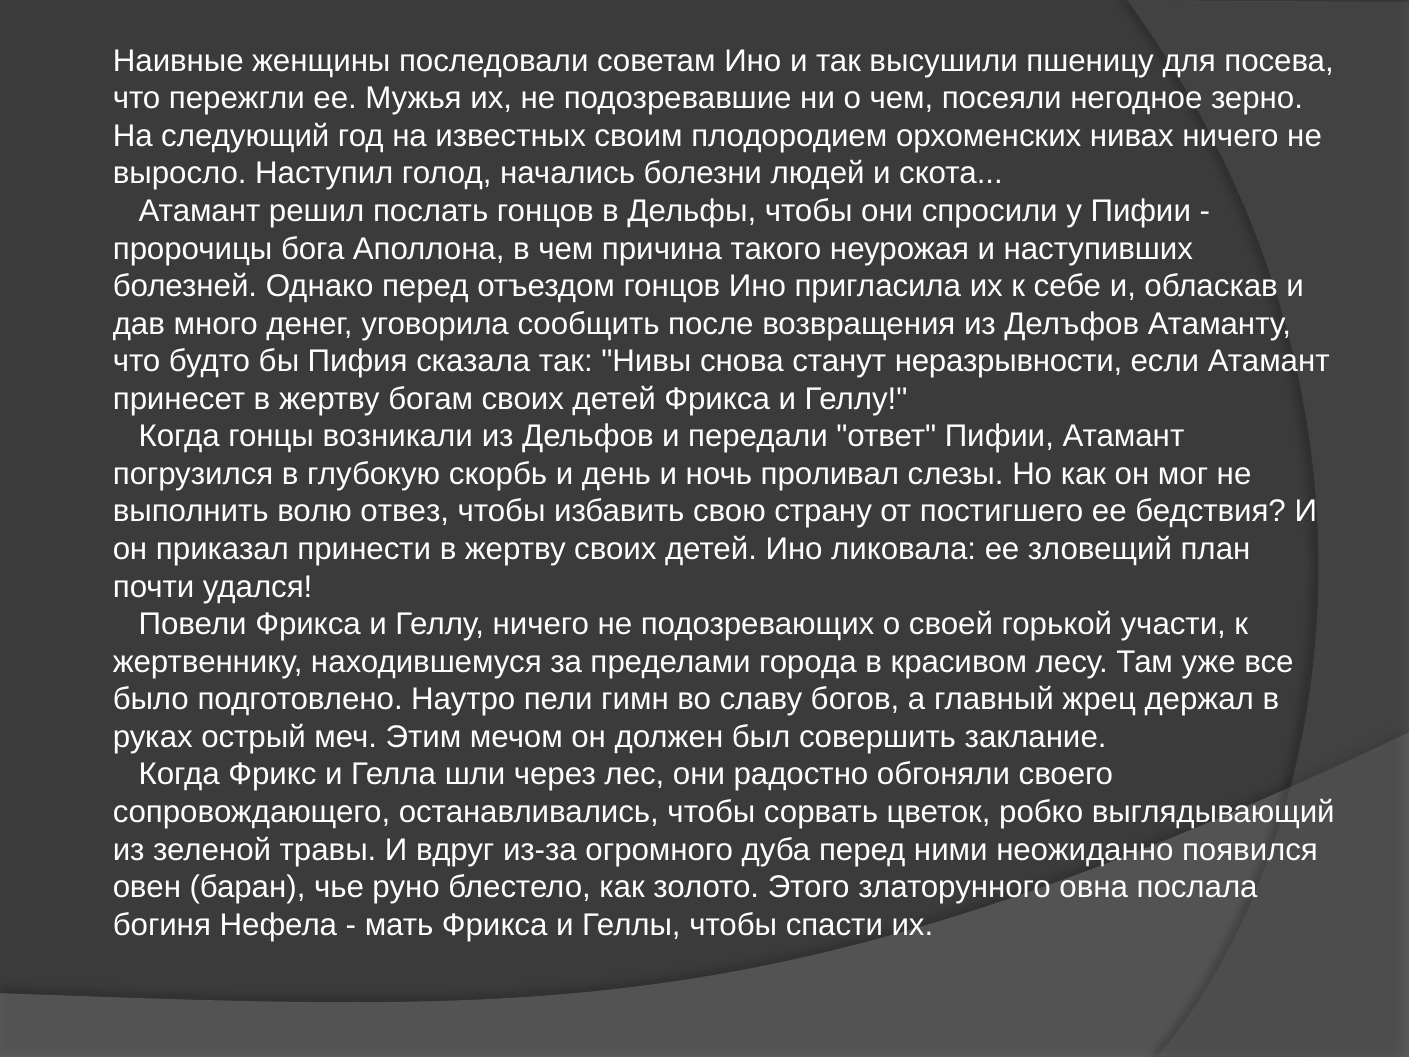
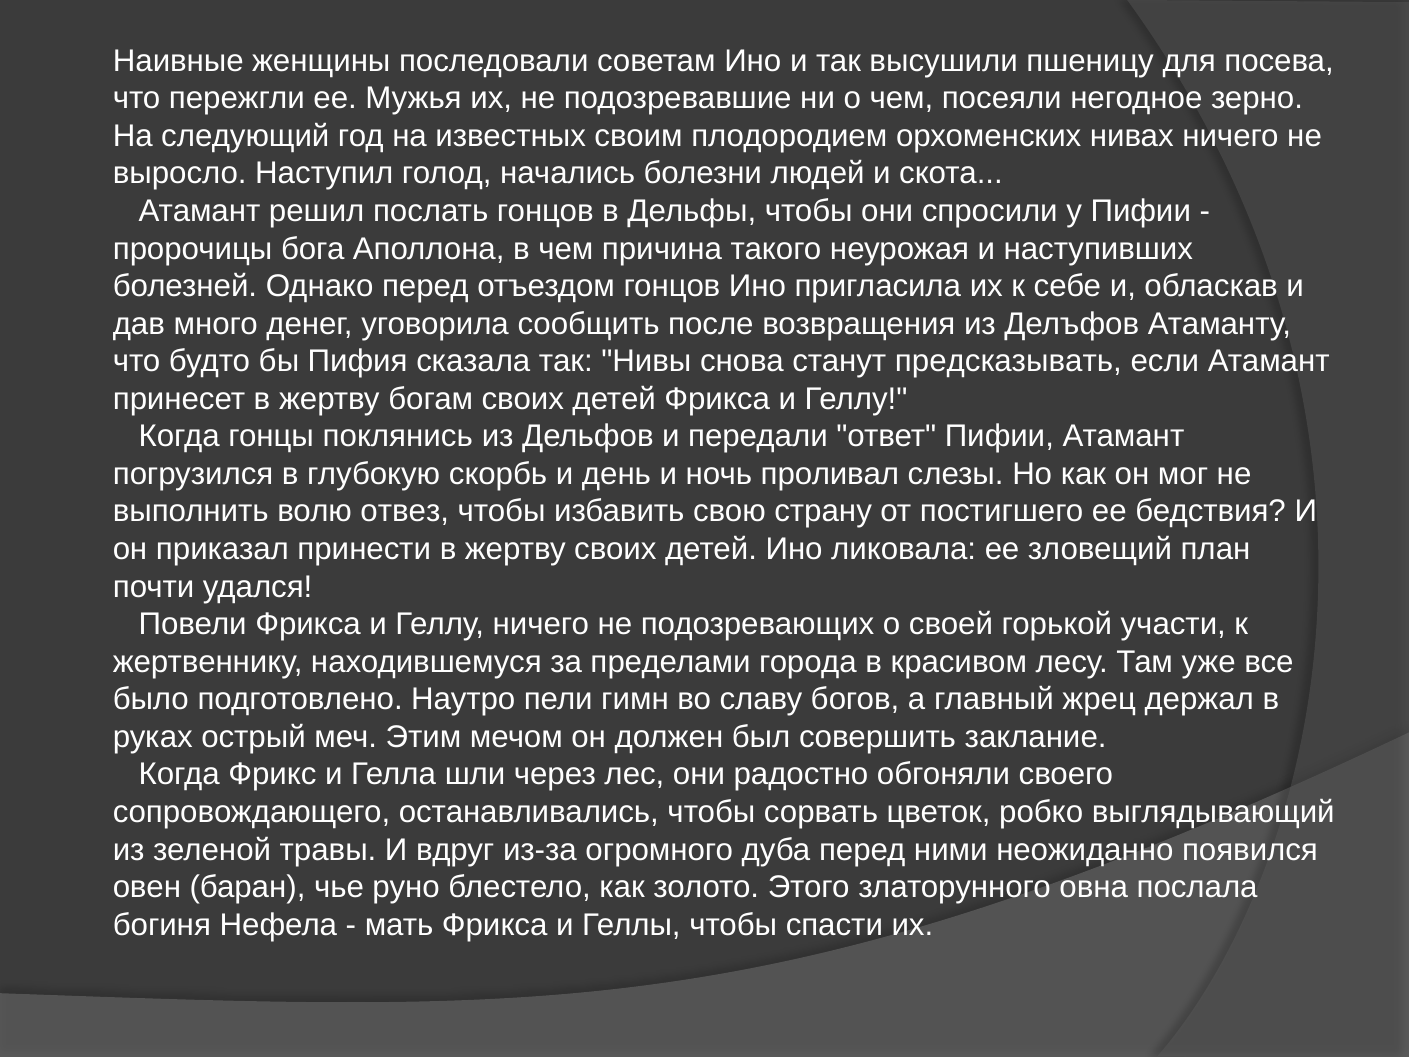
неразрывности: неразрывности -> предсказывать
возникали: возникали -> поклянись
